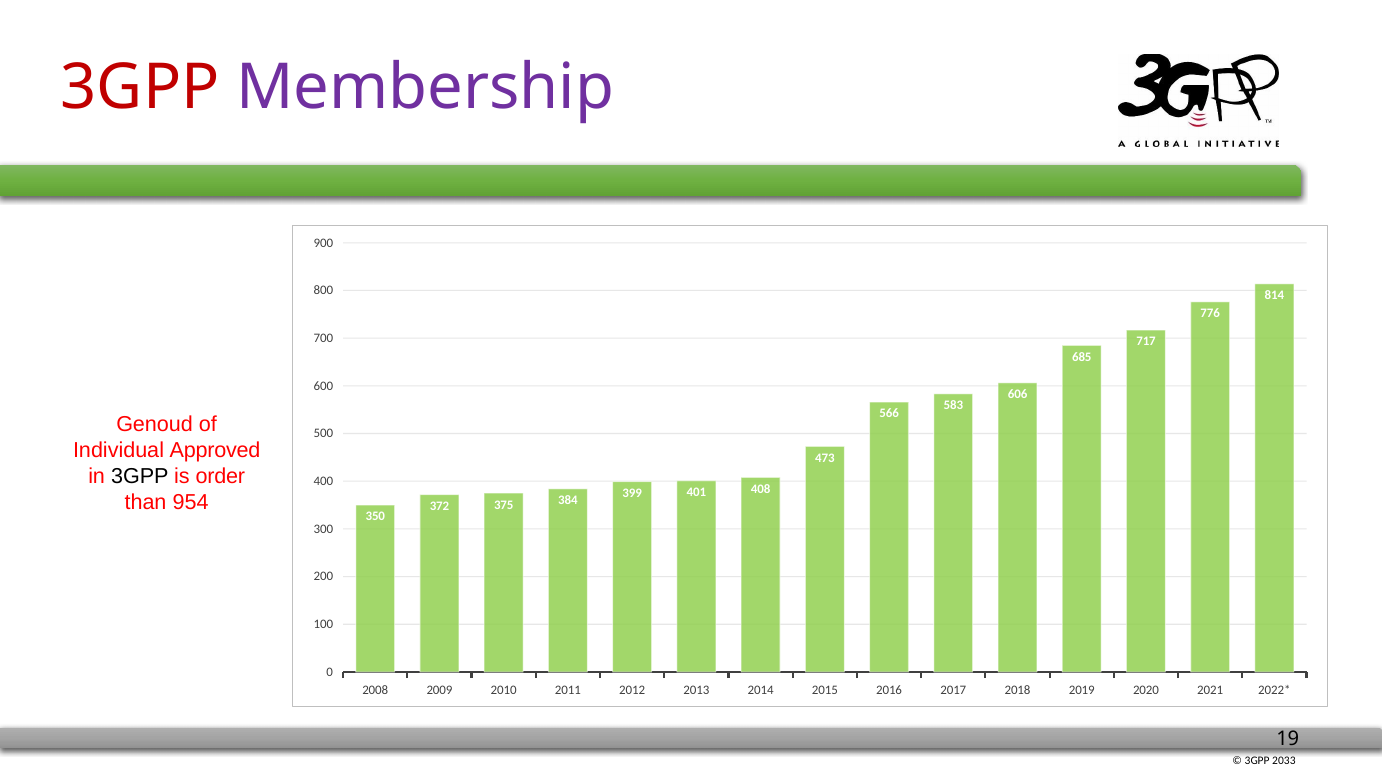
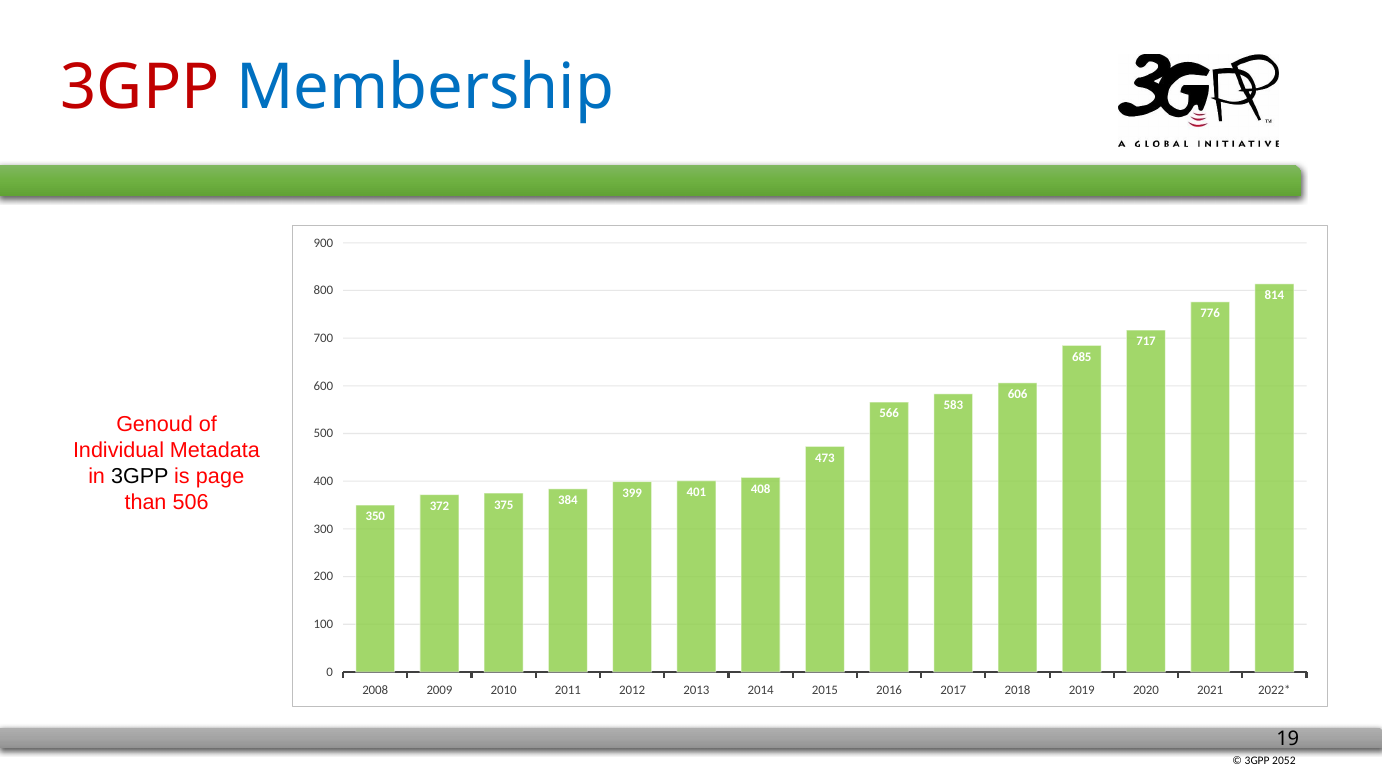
Membership colour: purple -> blue
Approved: Approved -> Metadata
order: order -> page
954: 954 -> 506
2033: 2033 -> 2052
